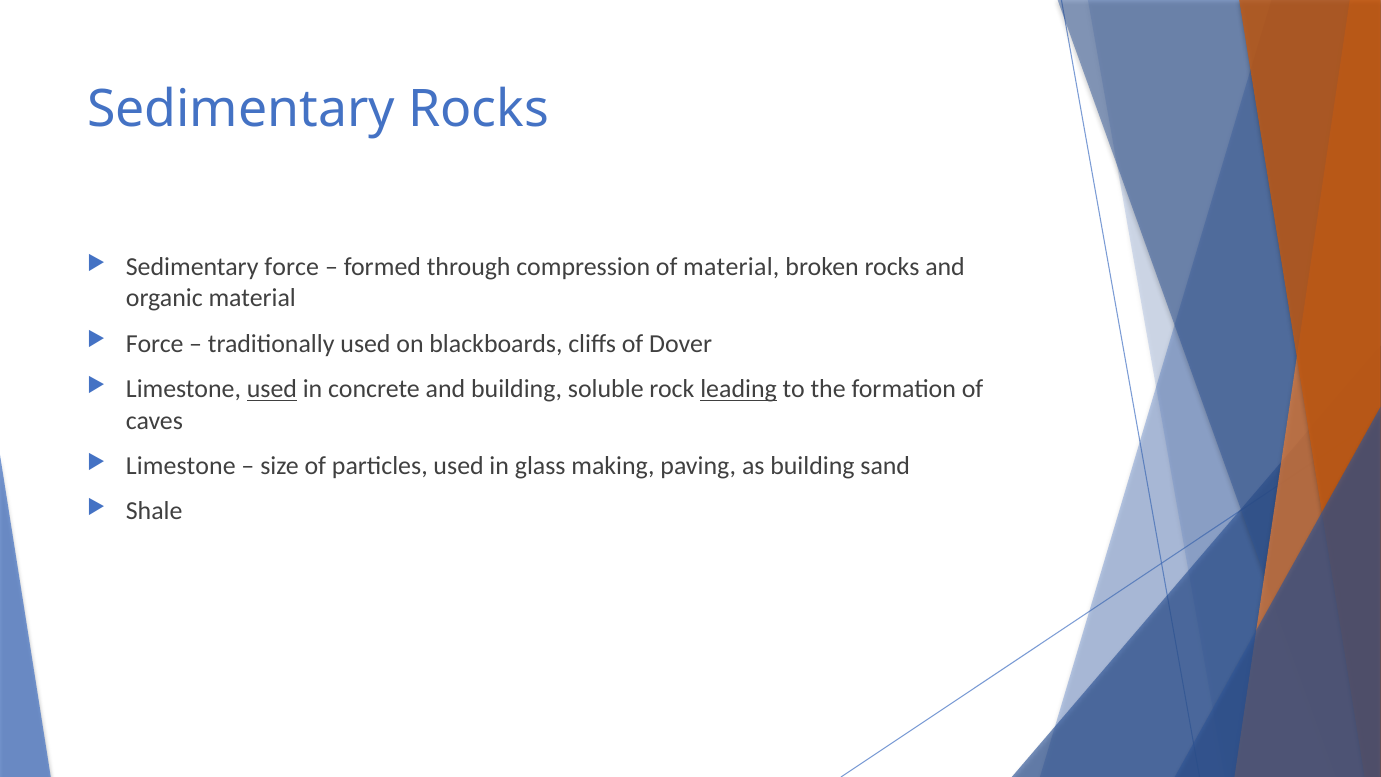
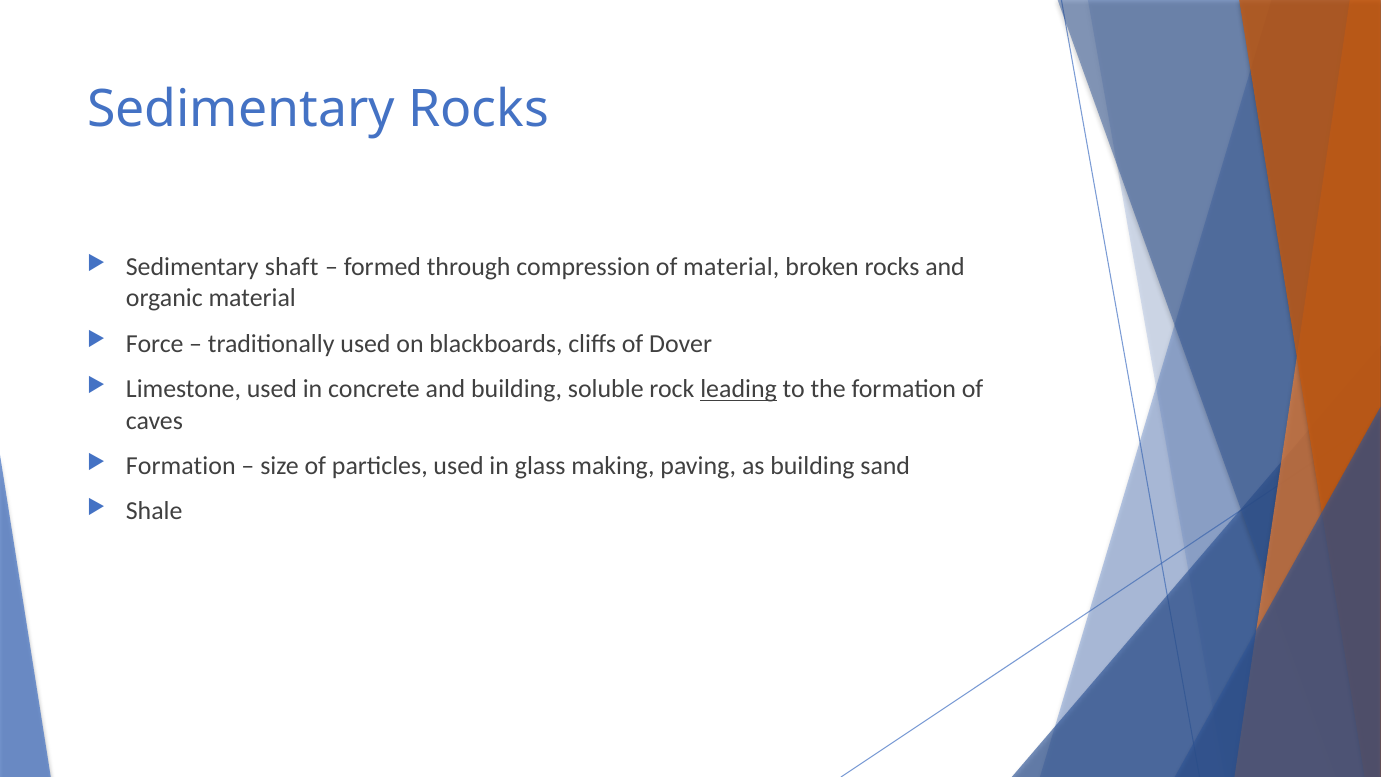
Sedimentary force: force -> shaft
used at (272, 389) underline: present -> none
Limestone at (181, 466): Limestone -> Formation
